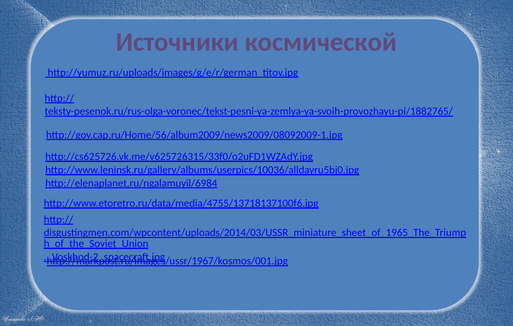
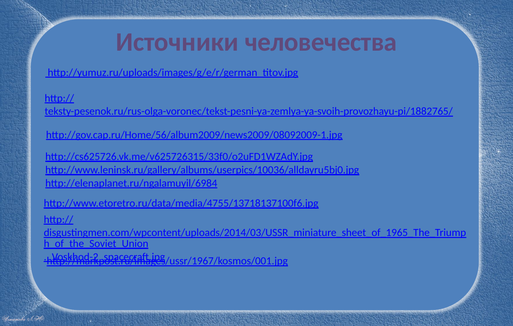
космической: космической -> человечества
